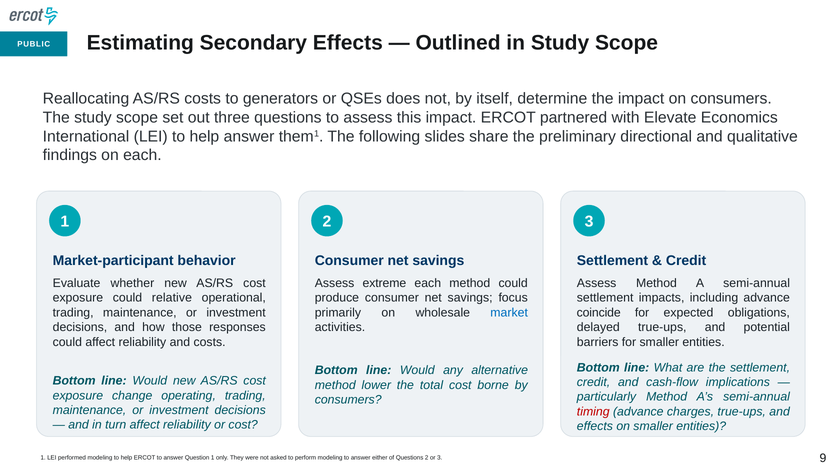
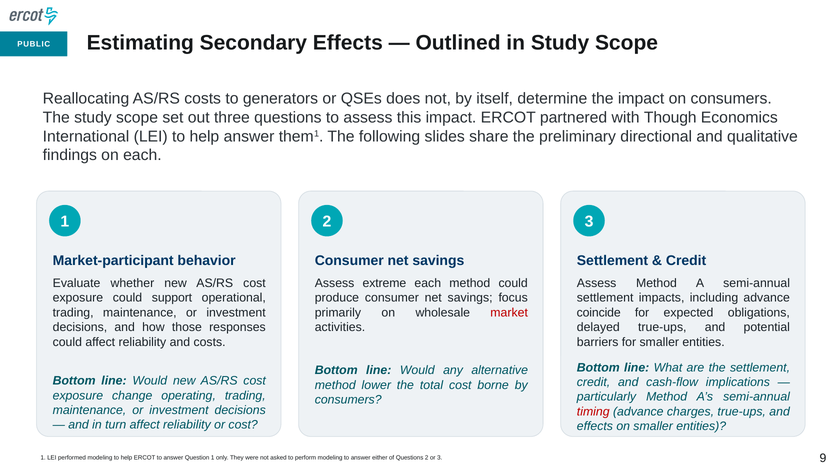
Elevate: Elevate -> Though
relative: relative -> support
market colour: blue -> red
